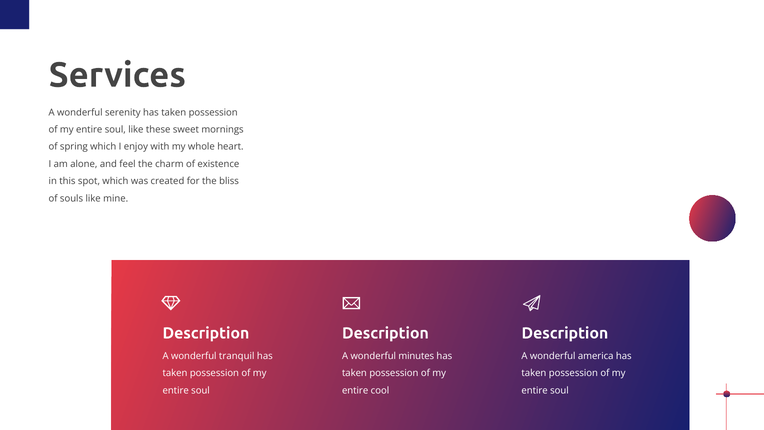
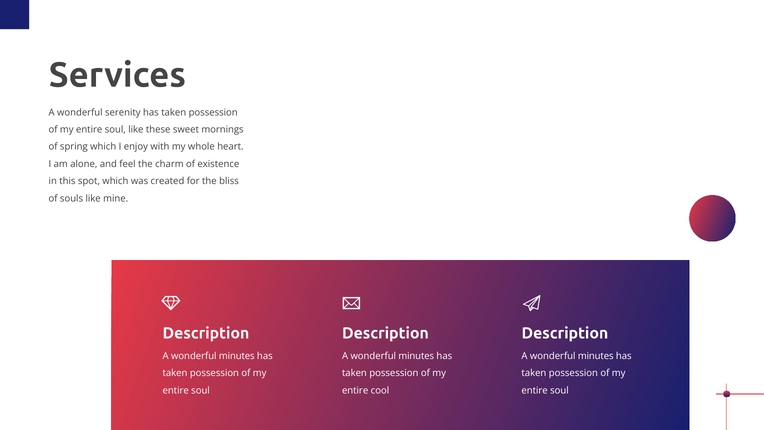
tranquil at (237, 356): tranquil -> minutes
america at (596, 356): america -> minutes
